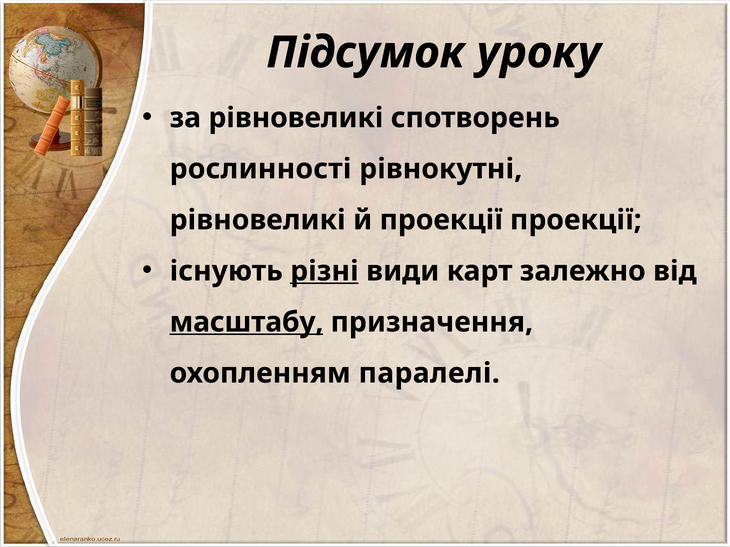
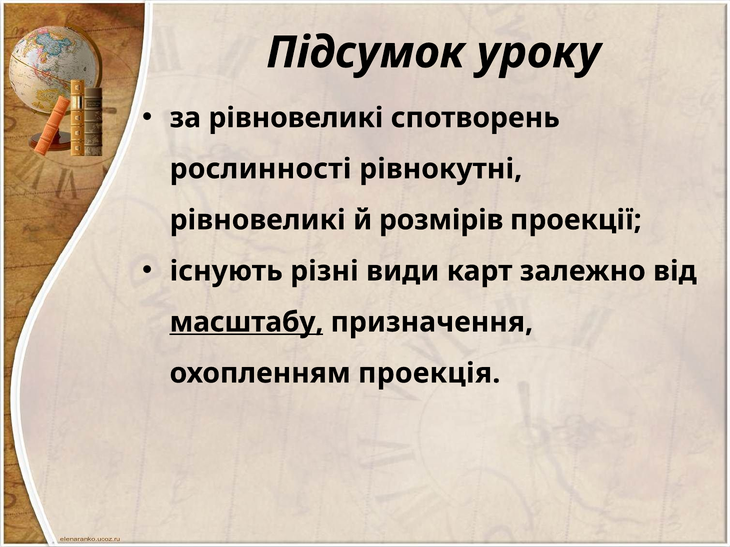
й проекції: проекції -> розмірів
різні underline: present -> none
паралелі: паралелі -> проекція
